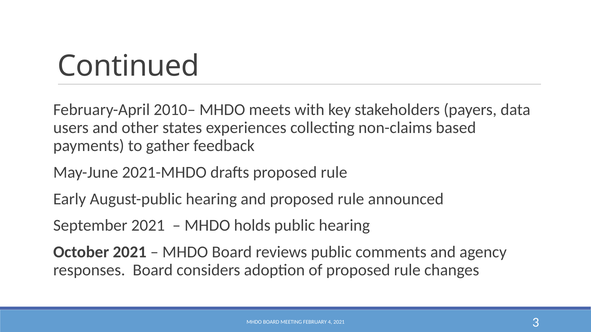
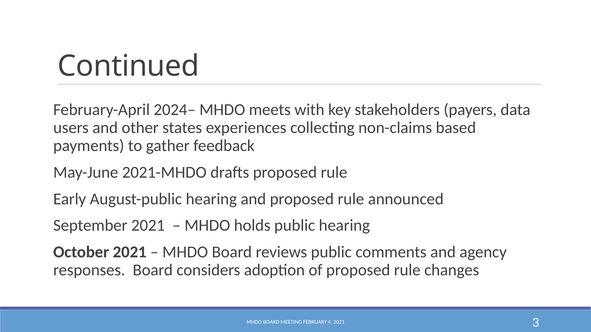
2010–: 2010– -> 2024–
